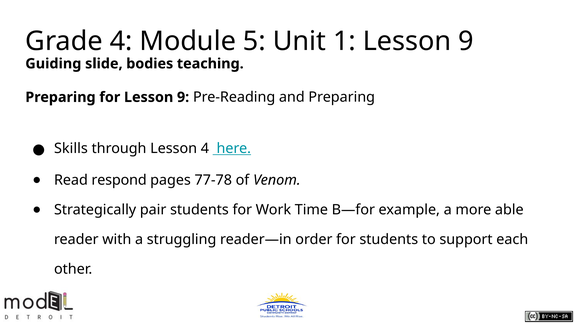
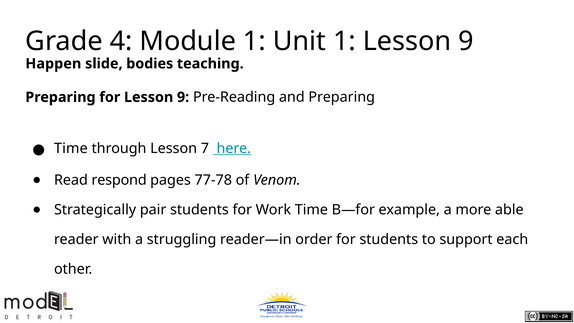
Module 5: 5 -> 1
Guiding: Guiding -> Happen
Skills at (71, 148): Skills -> Time
Lesson 4: 4 -> 7
